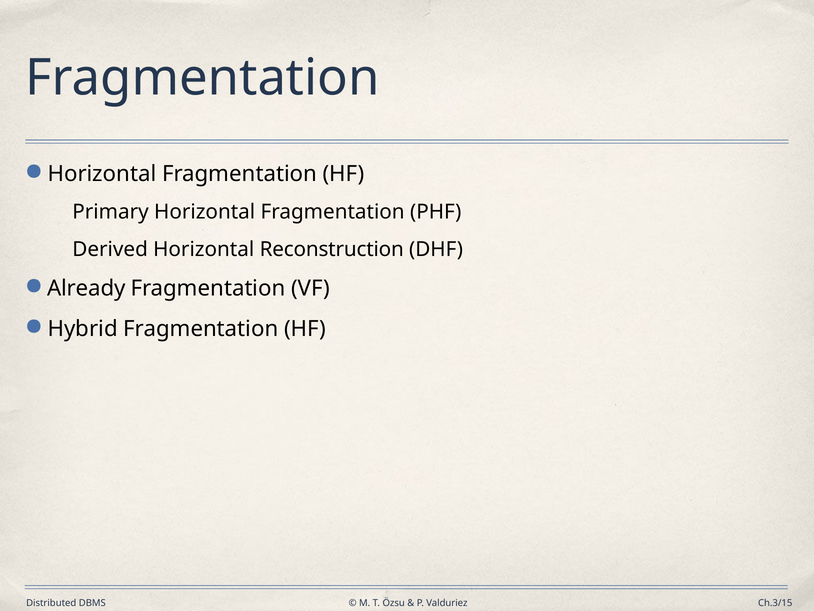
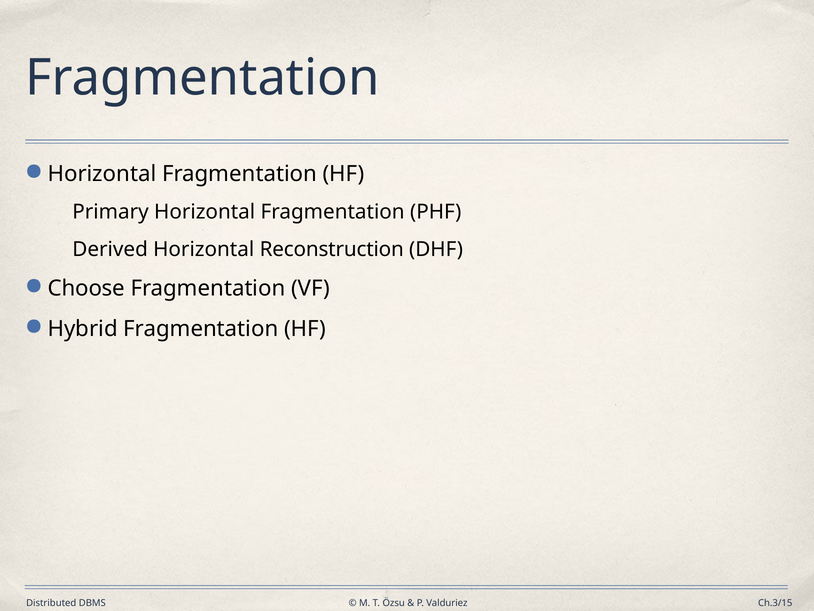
Already: Already -> Choose
